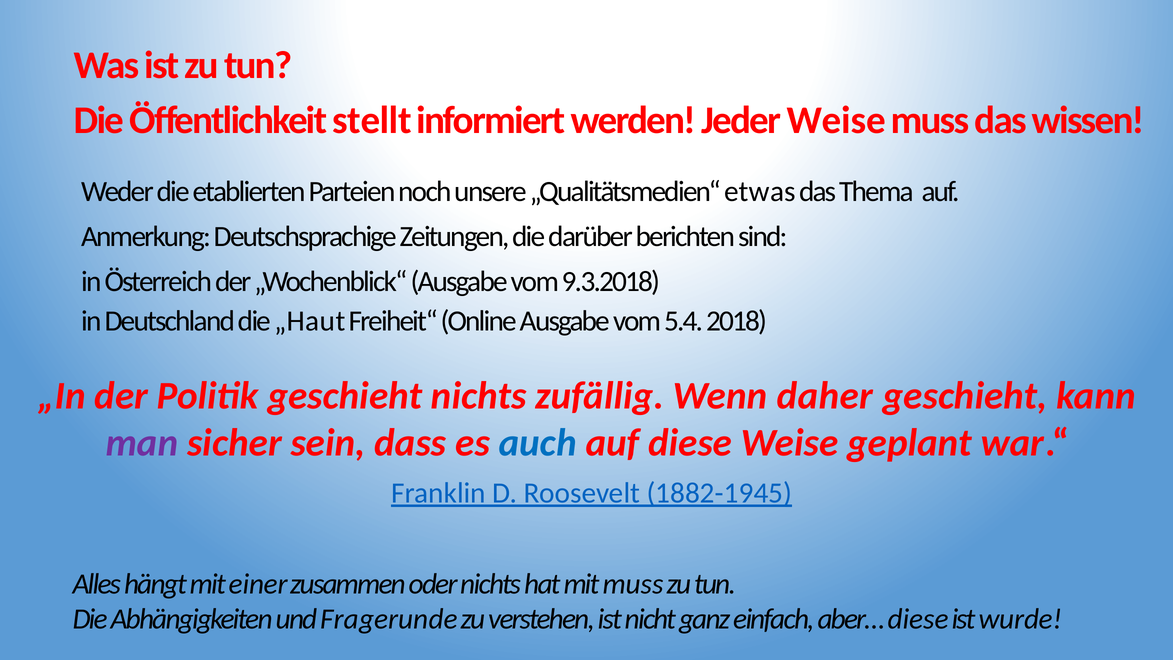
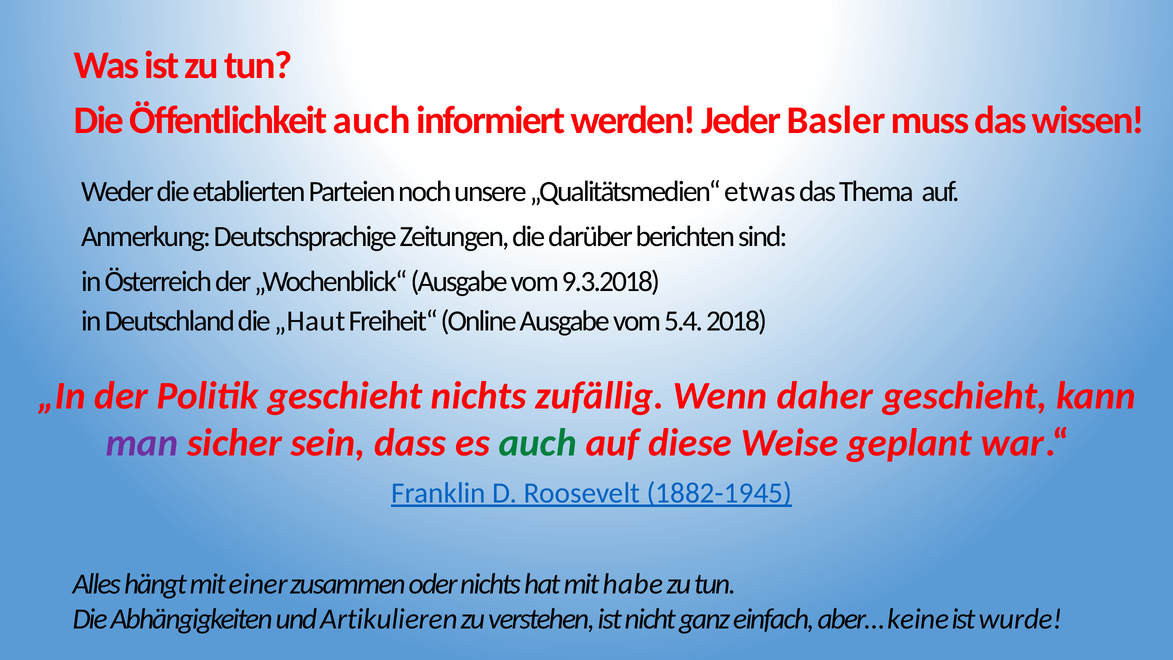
Öffentlichkeit stellt: stellt -> auch
Jeder Weise: Weise -> Basler
auch at (538, 443) colour: blue -> green
mit muss: muss -> habe
Fragerunde: Fragerunde -> Artikulieren
aber… diese: diese -> keine
